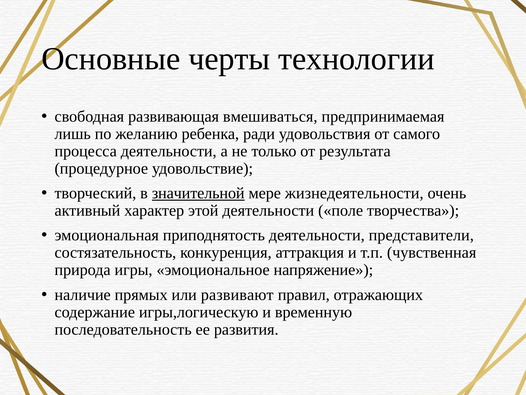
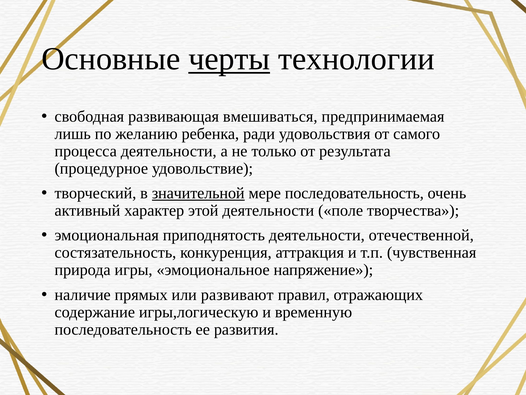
черты underline: none -> present
мере жизнедеятельности: жизнедеятельности -> последовательность
представители: представители -> отечественной
